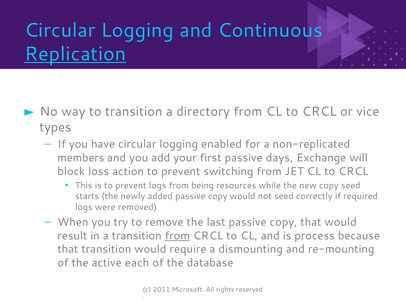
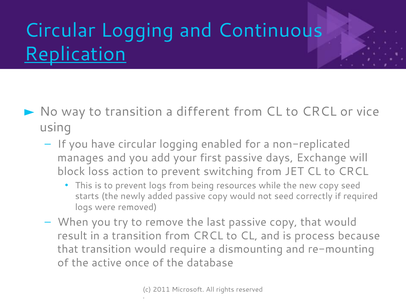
directory: directory -> different
types: types -> using
members: members -> manages
from at (177, 236) underline: present -> none
each: each -> once
